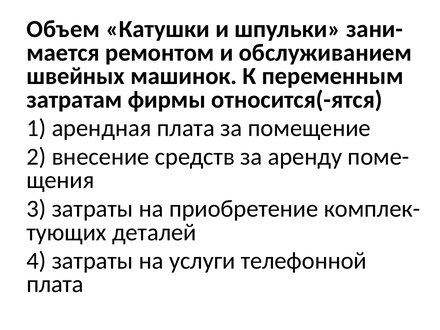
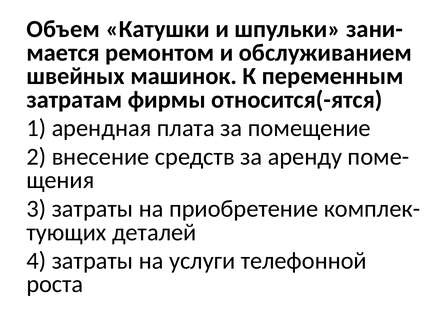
плата at (55, 284): плата -> роста
